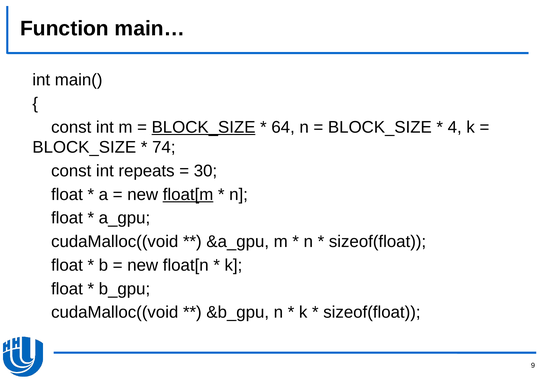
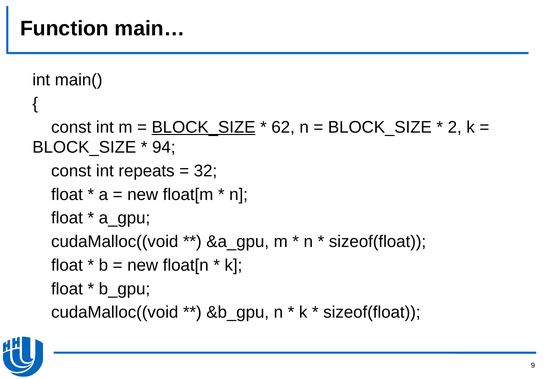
64: 64 -> 62
4: 4 -> 2
74: 74 -> 94
30: 30 -> 32
float[m underline: present -> none
